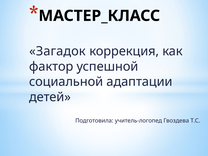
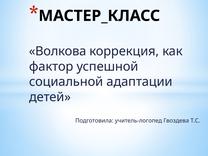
Загадок: Загадок -> Волкова
